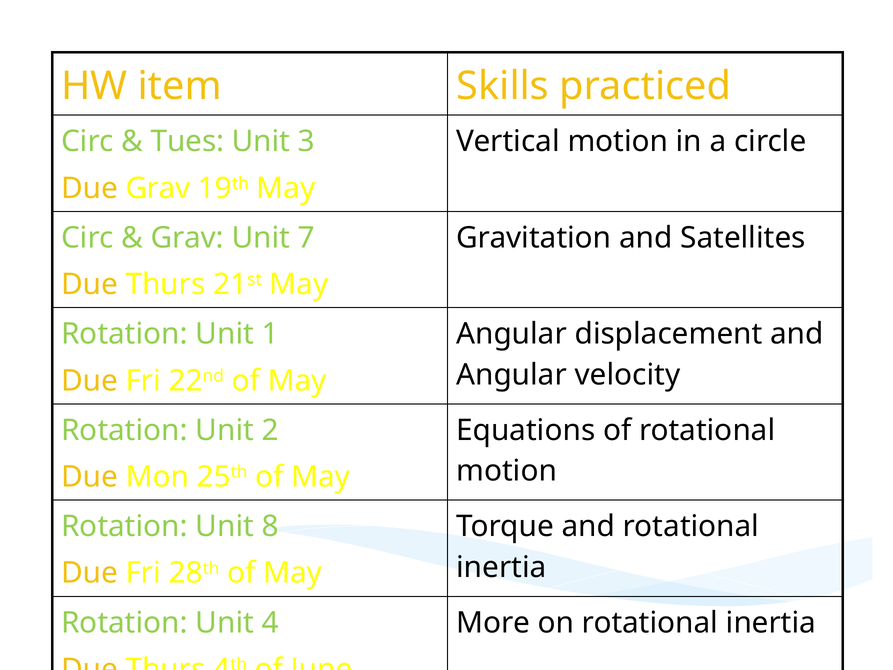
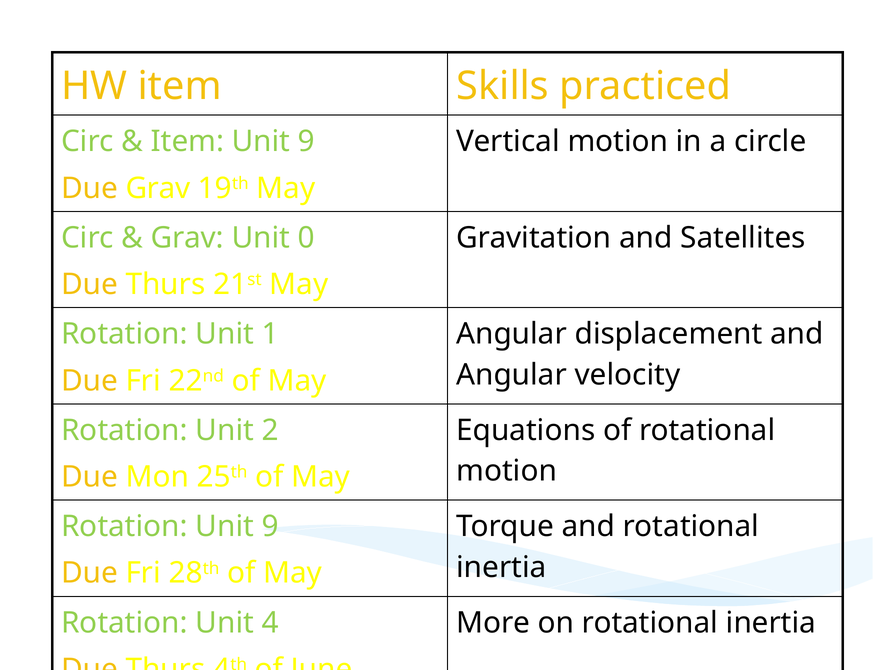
Tues at (187, 142): Tues -> Item
3 at (306, 142): 3 -> 9
7: 7 -> 0
Rotation Unit 8: 8 -> 9
